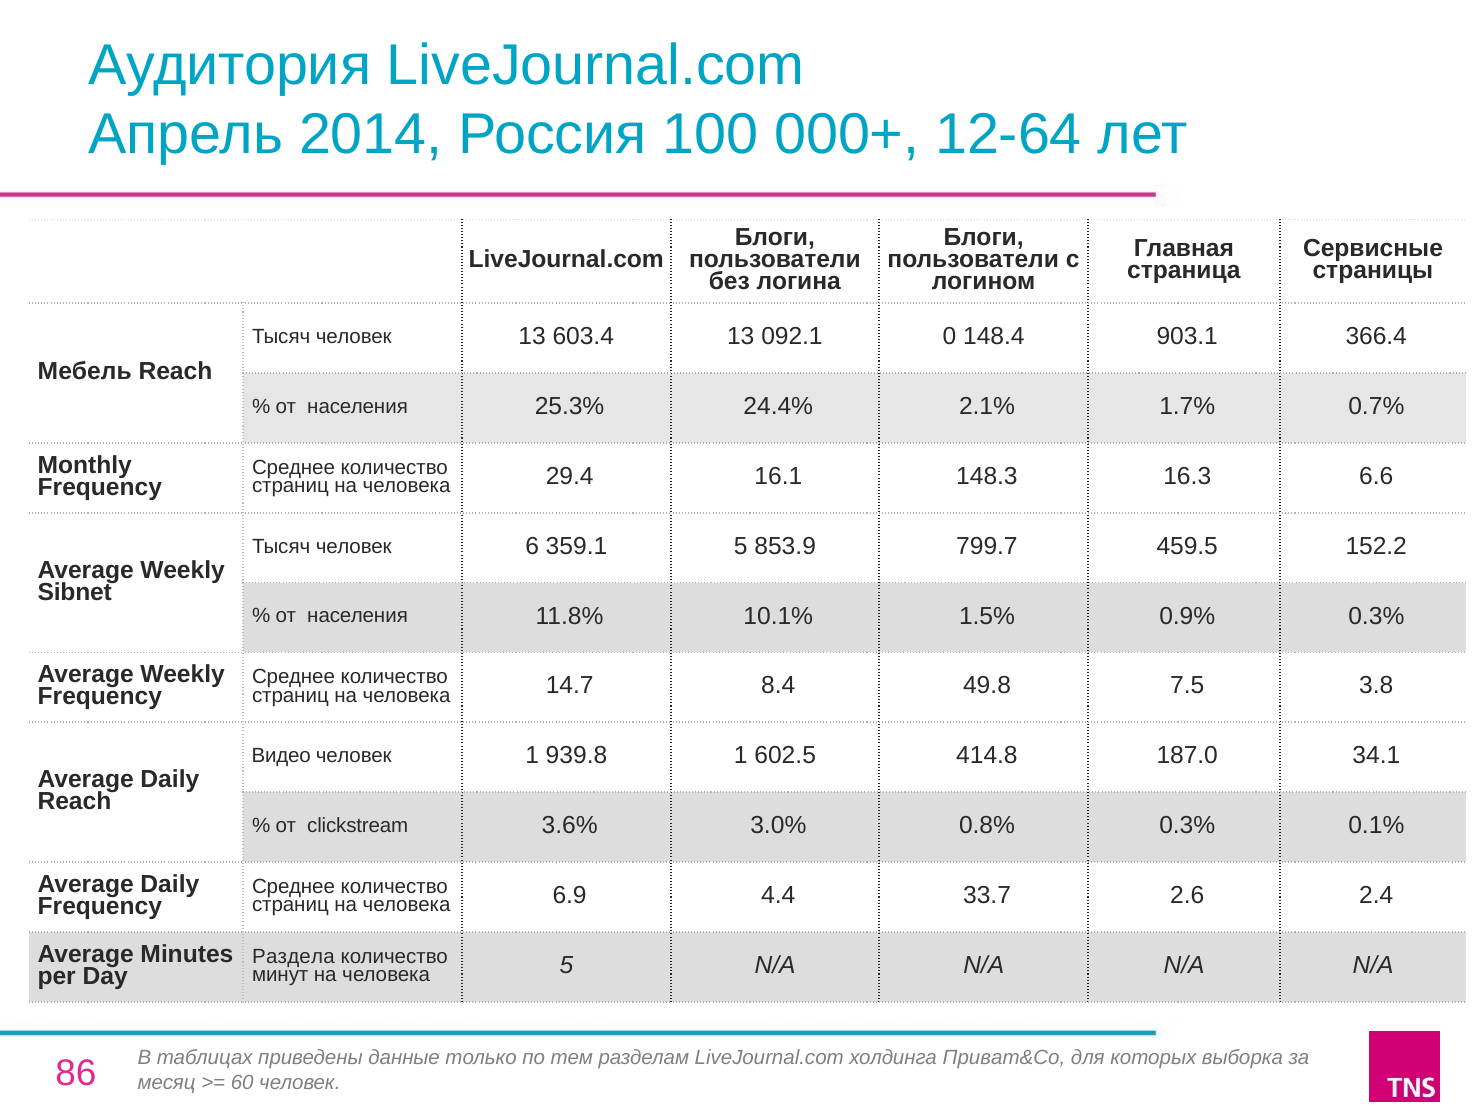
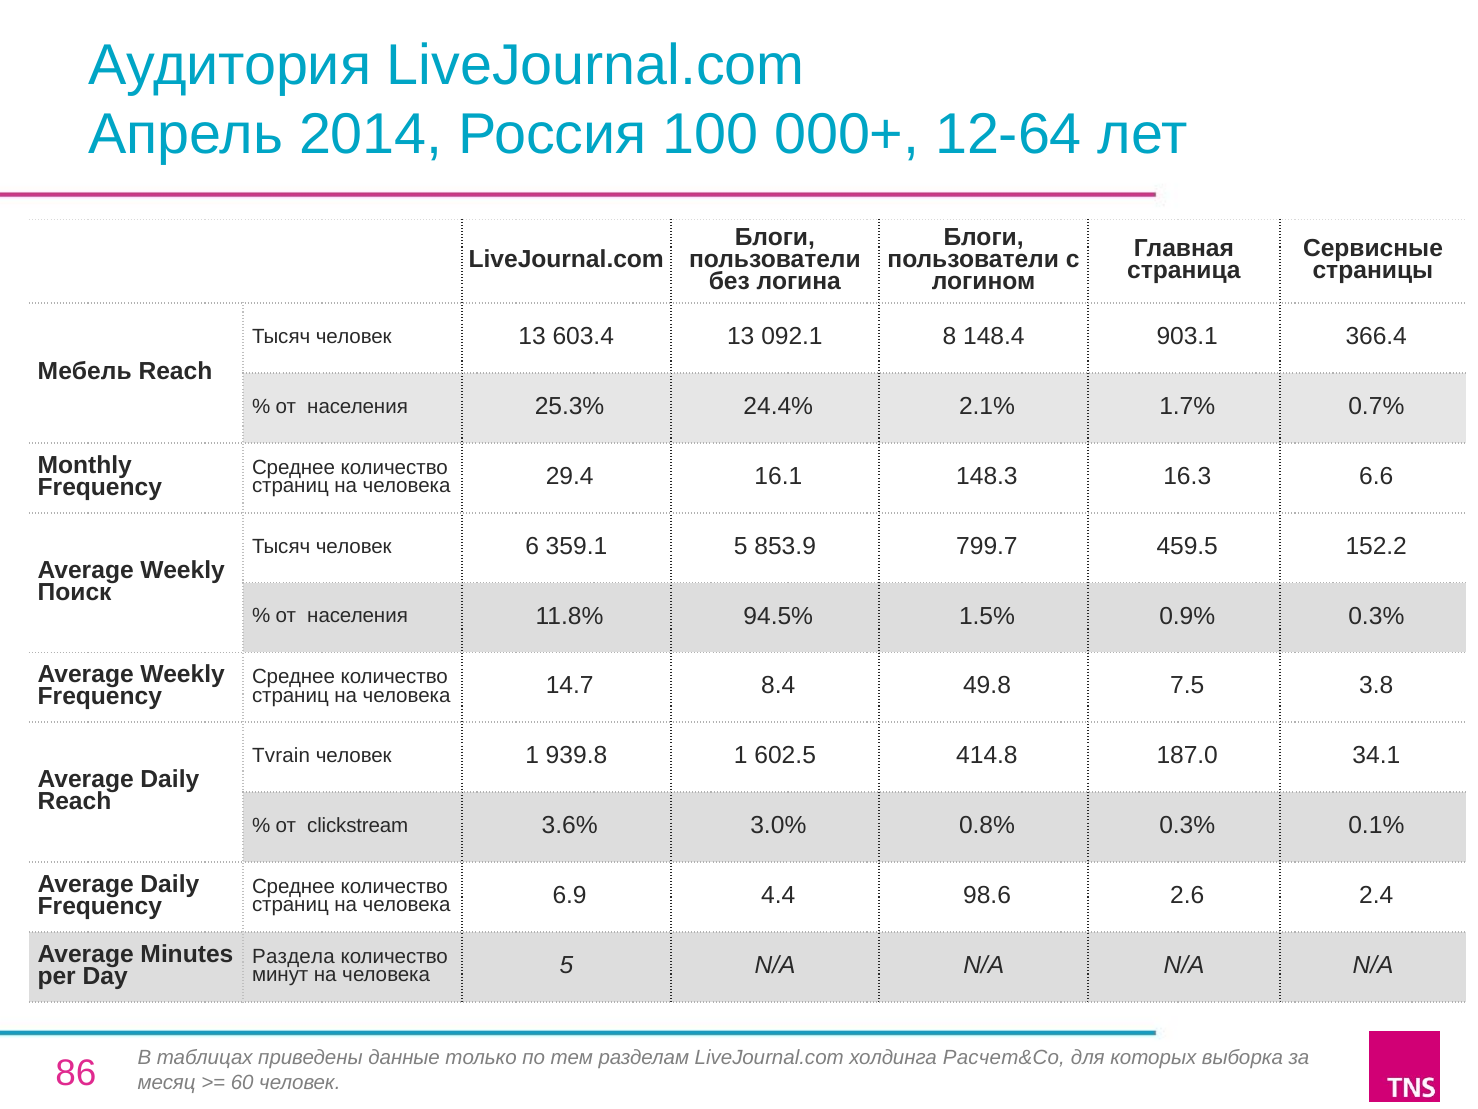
0: 0 -> 8
Sibnet: Sibnet -> Поиск
10.1%: 10.1% -> 94.5%
Видео: Видео -> Tvrain
33.7: 33.7 -> 98.6
Приват&Co: Приват&Co -> Расчет&Co
